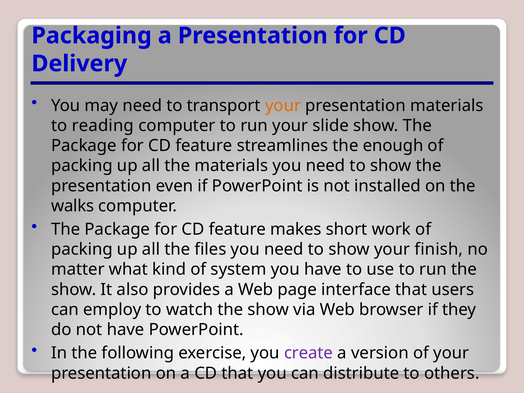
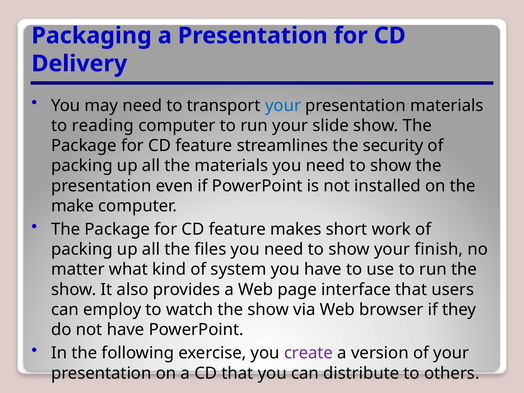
your at (283, 106) colour: orange -> blue
enough: enough -> security
walks: walks -> make
